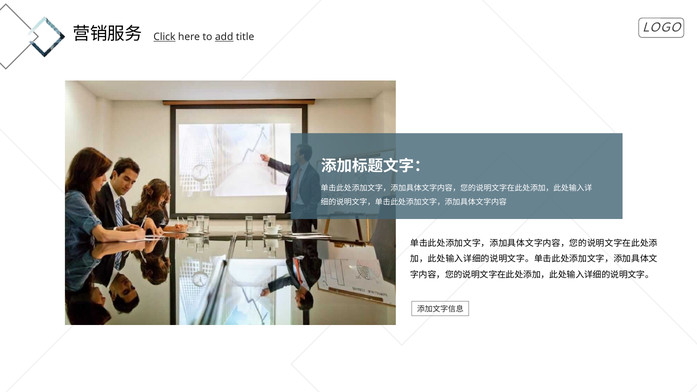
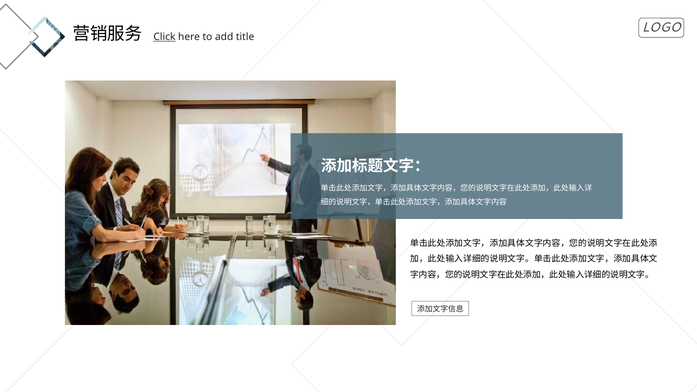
add underline: present -> none
